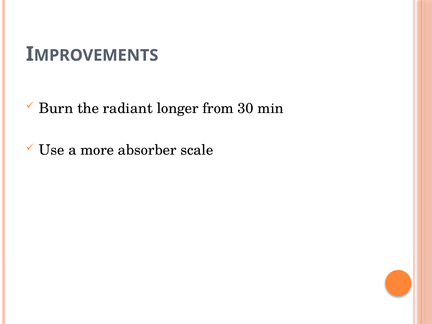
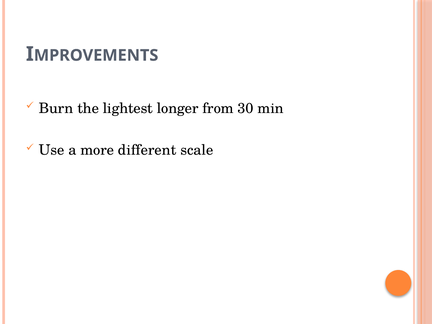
radiant: radiant -> lightest
absorber: absorber -> different
